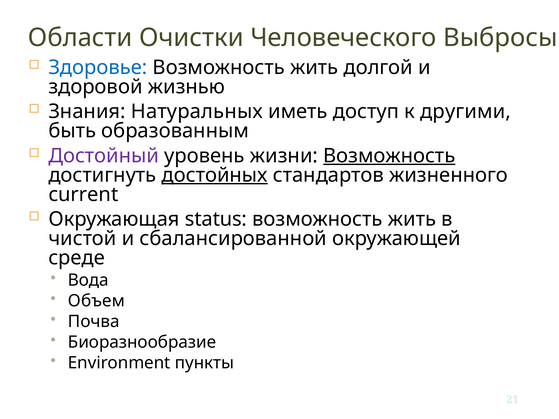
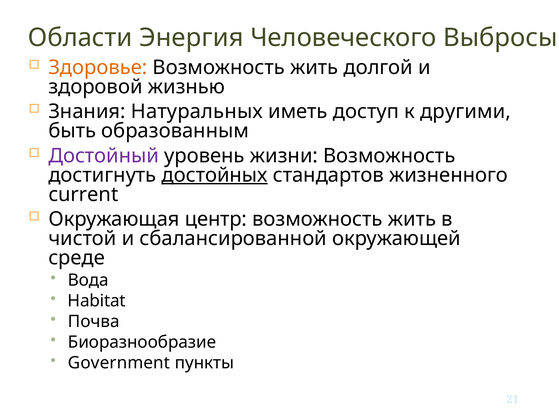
Очистки: Очистки -> Энергия
Здоровье colour: blue -> orange
Возможность at (389, 156) underline: present -> none
status: status -> центр
Объем: Объем -> Habitat
Environment: Environment -> Government
